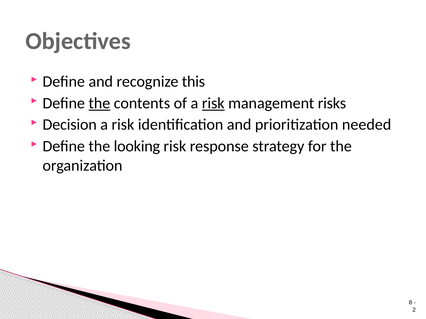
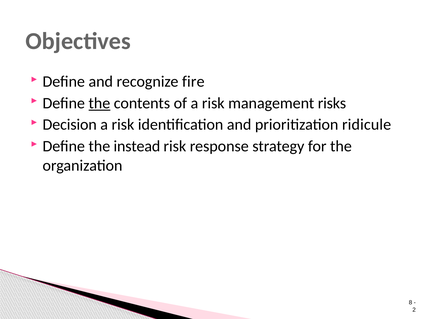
this: this -> fire
risk at (213, 103) underline: present -> none
needed: needed -> ridicule
looking: looking -> instead
